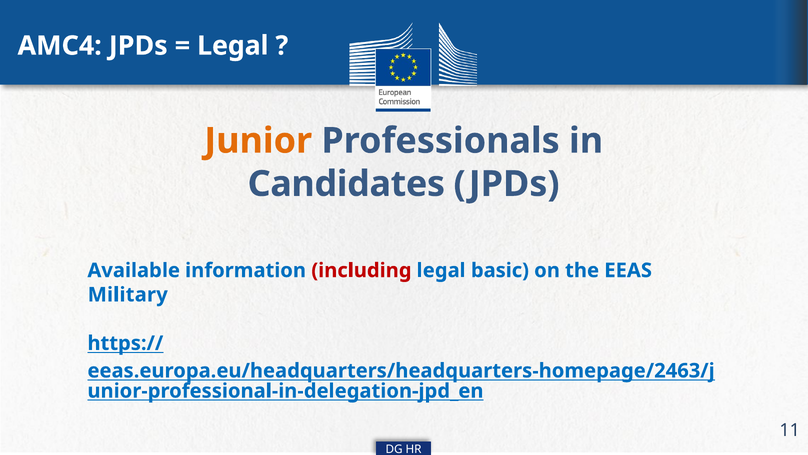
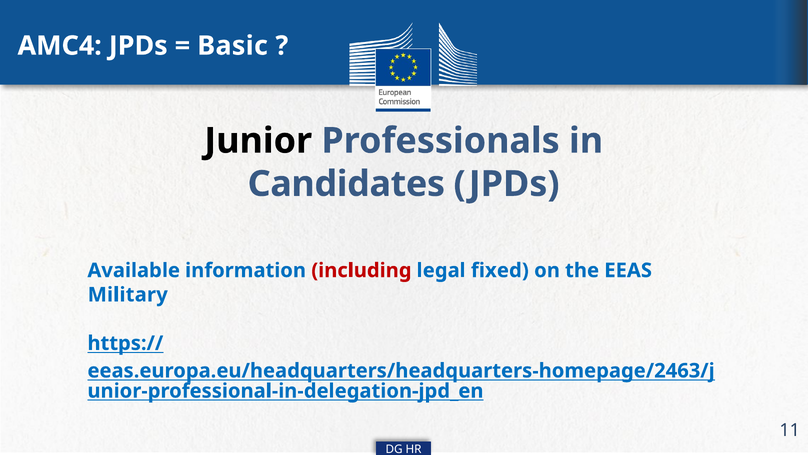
Legal at (233, 46): Legal -> Basic
Junior colour: orange -> black
basic: basic -> fixed
